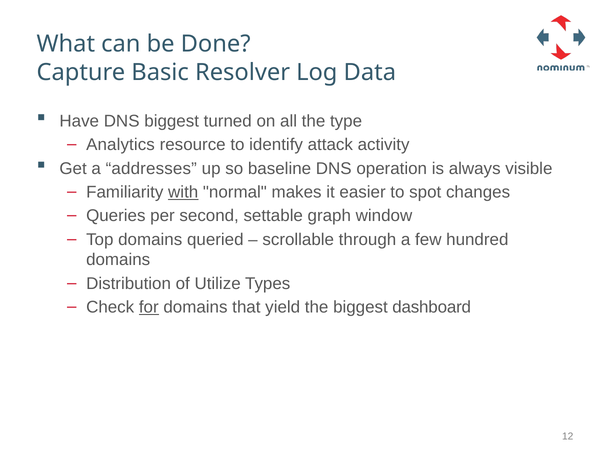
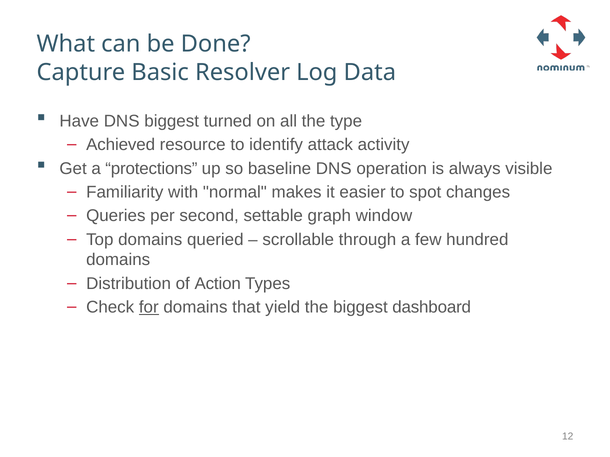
Analytics: Analytics -> Achieved
addresses: addresses -> protections
with underline: present -> none
Utilize: Utilize -> Action
